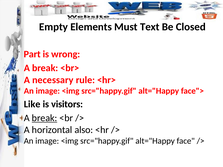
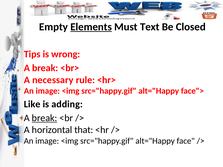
Elements underline: none -> present
Part: Part -> Tips
visitors: visitors -> adding
also: also -> that
